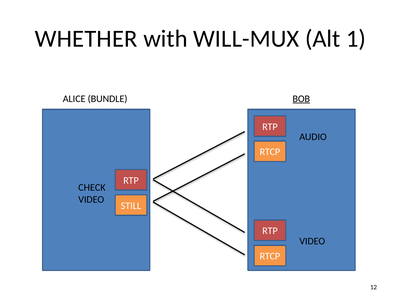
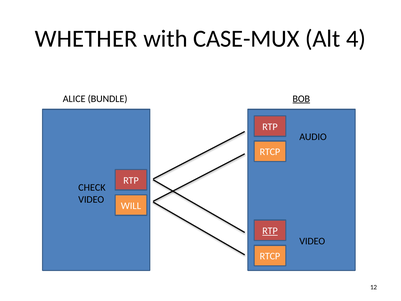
WILL-MUX: WILL-MUX -> CASE-MUX
1: 1 -> 4
STILL: STILL -> WILL
RTP at (270, 231) underline: none -> present
